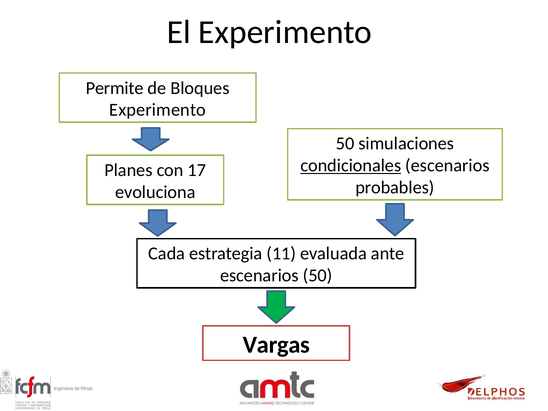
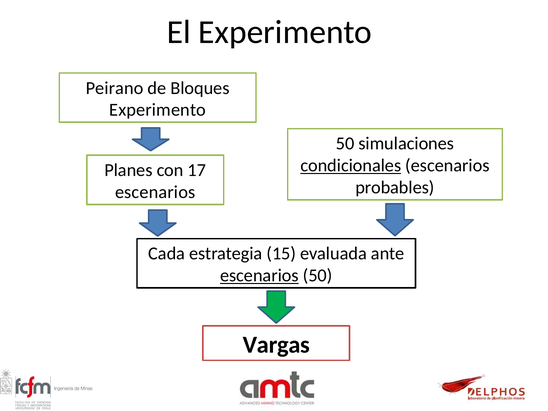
Permite: Permite -> Peirano
evoluciona at (155, 192): evoluciona -> escenarios
11: 11 -> 15
escenarios at (259, 276) underline: none -> present
